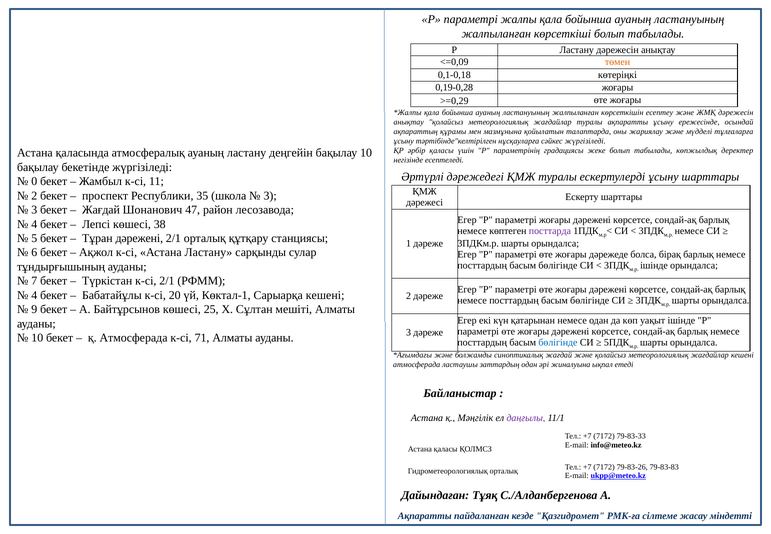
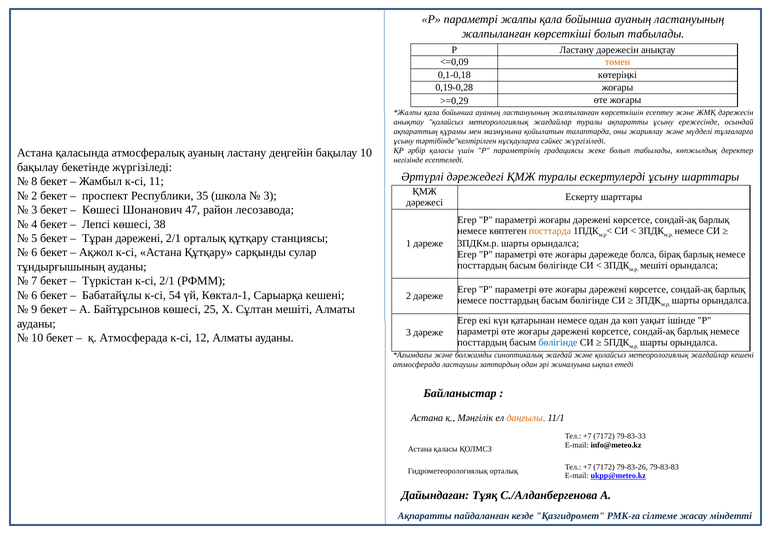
0: 0 -> 8
Жағдай at (101, 210): Жағдай -> Көшесі
посттарда colour: purple -> orange
Астана Ластану: Ластану -> Құтқару
ішінде at (654, 265): ішінде -> мешіті
4 at (34, 295): 4 -> 6
20: 20 -> 54
71: 71 -> 12
даңғылы colour: purple -> orange
